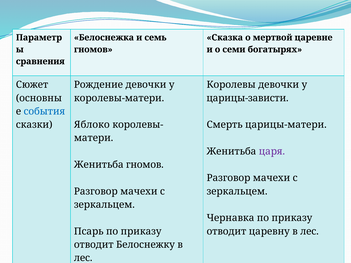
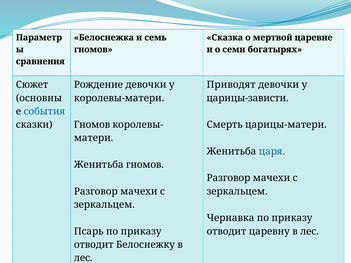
Королевы: Королевы -> Приводят
Яблоко at (92, 125): Яблоко -> Гномов
царя colour: purple -> blue
